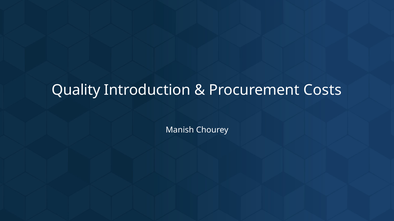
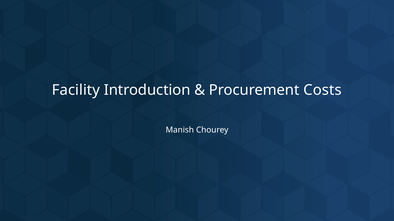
Quality: Quality -> Facility
